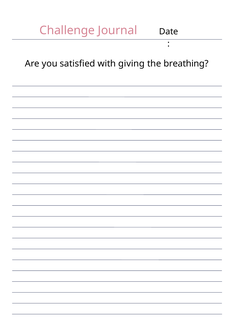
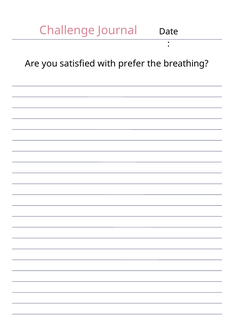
giving: giving -> prefer
